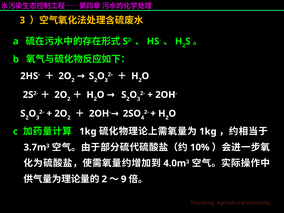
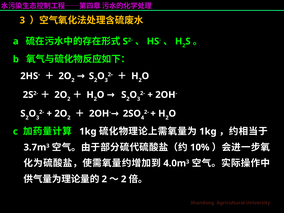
9 at (124, 179): 9 -> 2
